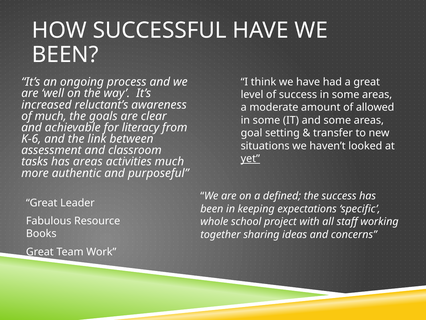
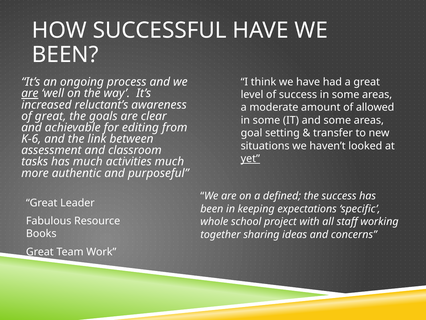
are at (30, 93) underline: none -> present
of much: much -> great
literacy: literacy -> editing
has areas: areas -> much
